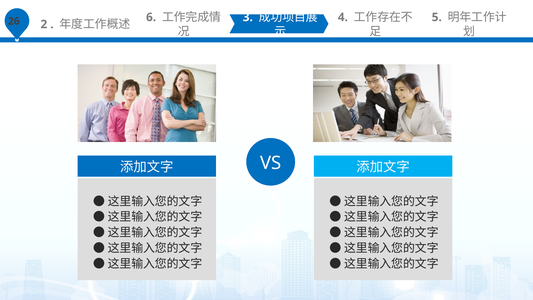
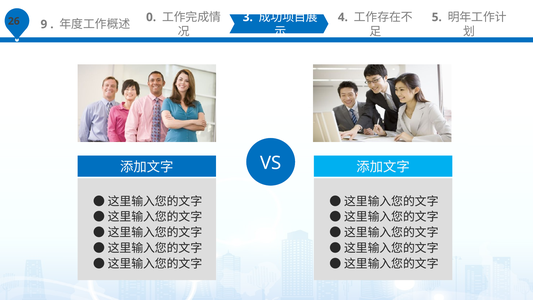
2: 2 -> 9
6: 6 -> 0
